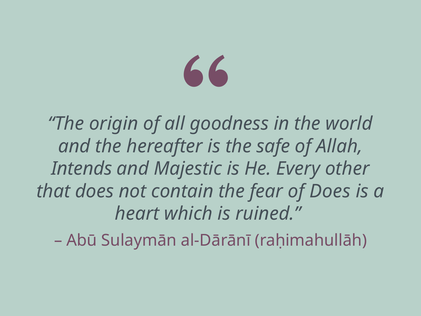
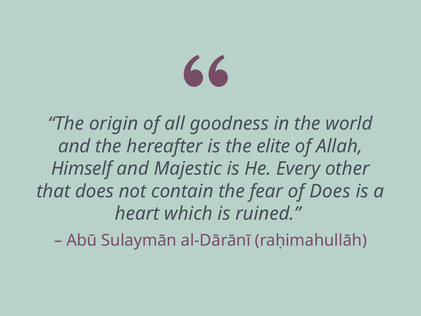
safe: safe -> elite
Intends: Intends -> Himself
